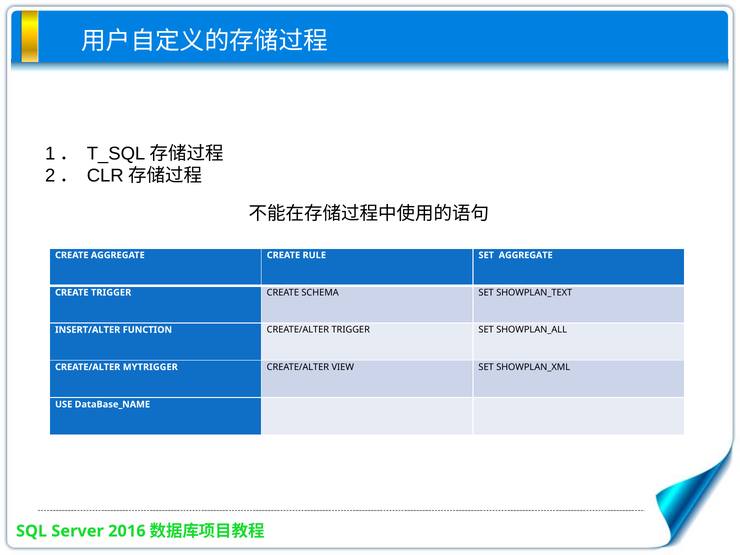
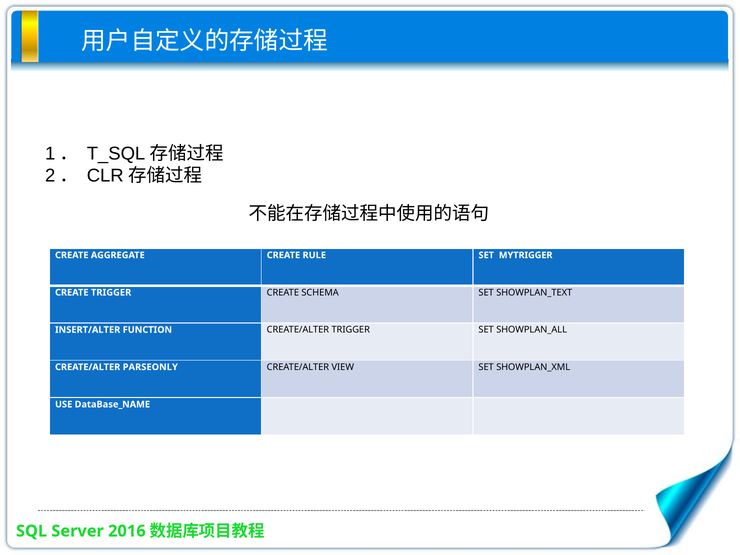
SET AGGREGATE: AGGREGATE -> MYTRIGGER
MYTRIGGER: MYTRIGGER -> PARSEONLY
